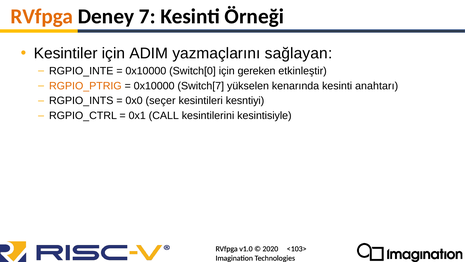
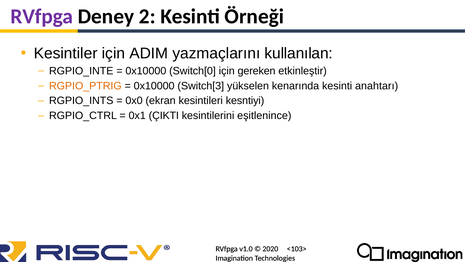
RVfpga at (42, 16) colour: orange -> purple
7: 7 -> 2
sağlayan: sağlayan -> kullanılan
Switch[7: Switch[7 -> Switch[3
seçer: seçer -> ekran
CALL: CALL -> ÇIKTI
kesintisiyle: kesintisiyle -> eşitlenince
